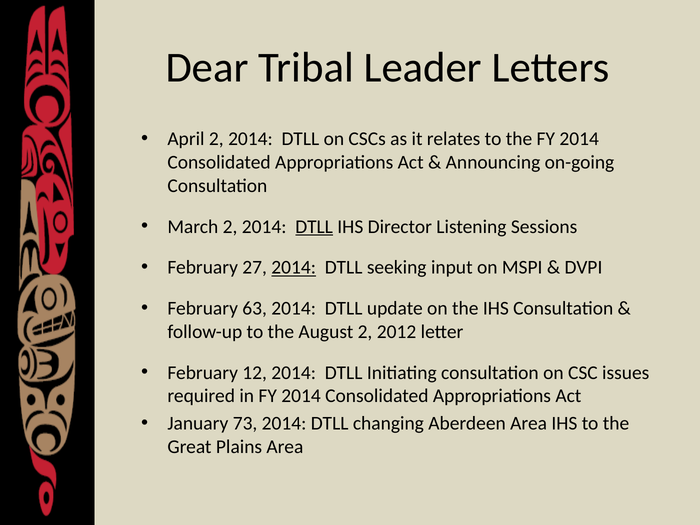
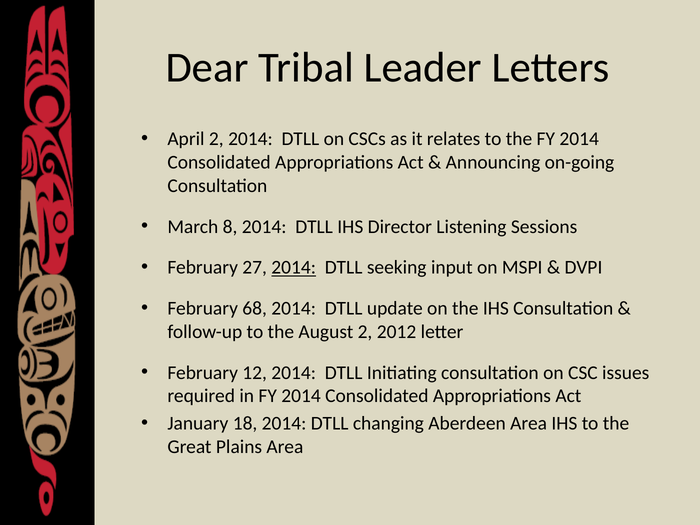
March 2: 2 -> 8
DTLL at (314, 227) underline: present -> none
63: 63 -> 68
73: 73 -> 18
